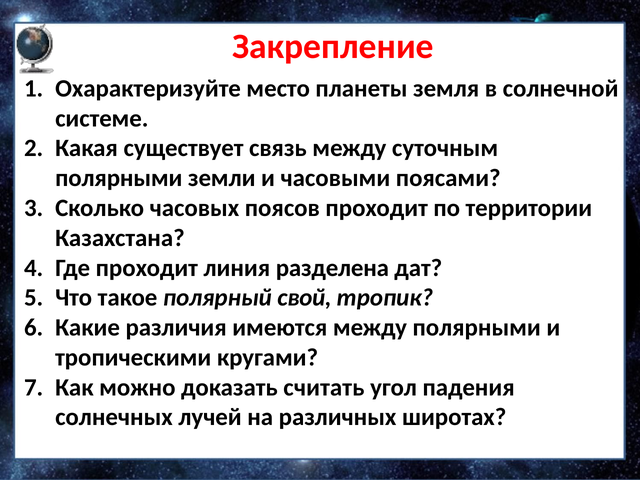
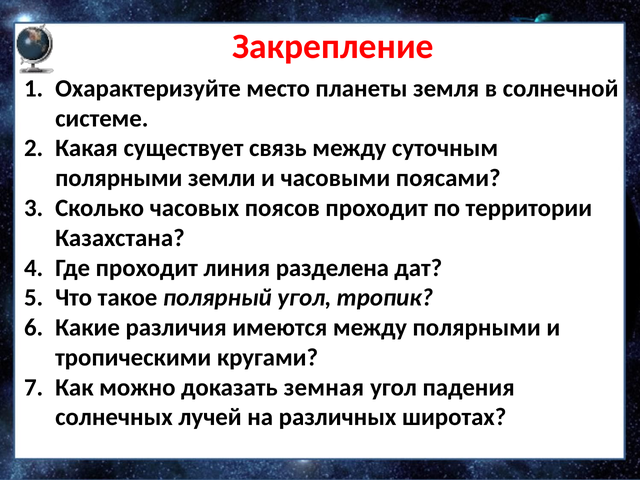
полярный свой: свой -> угол
считать: считать -> земная
